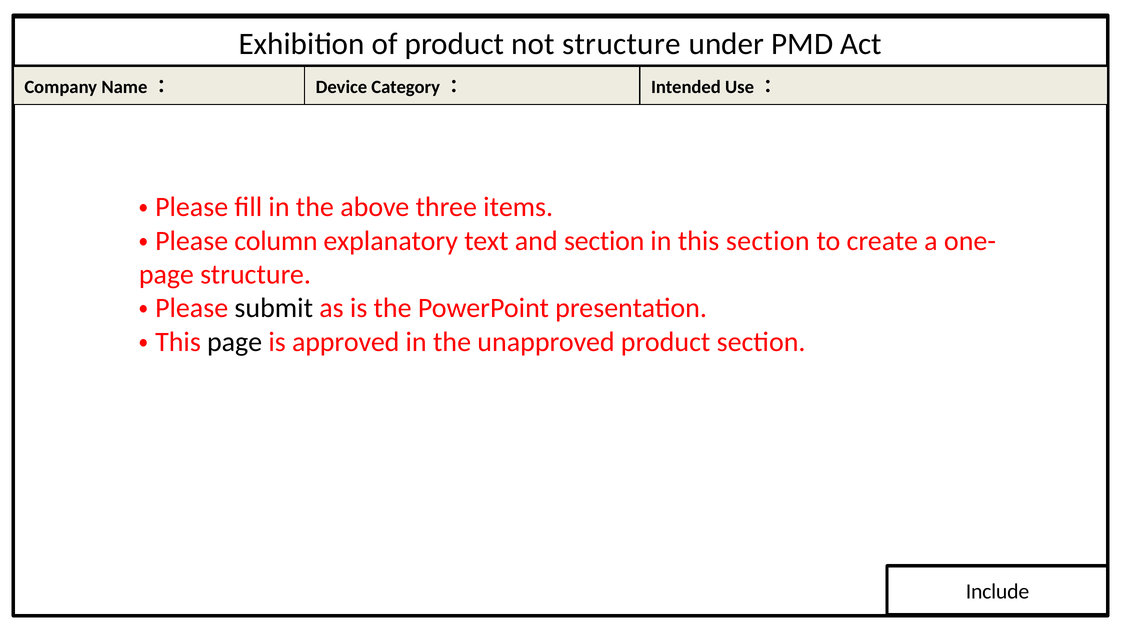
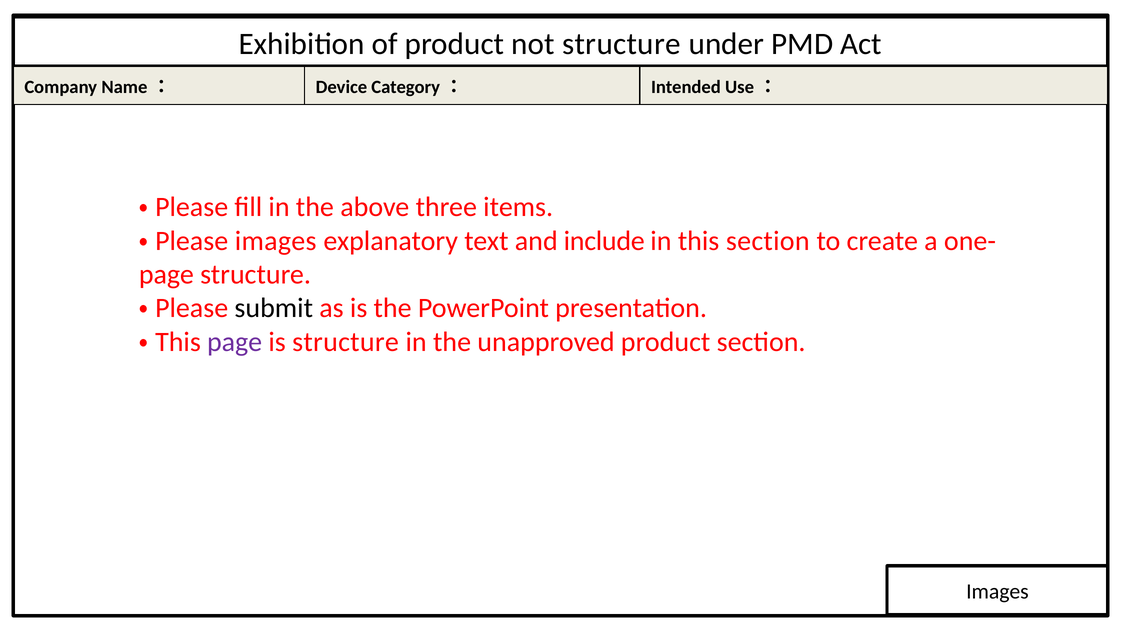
column at (276, 241): column -> images
and section: section -> include
page at (235, 342) colour: black -> purple
is approved: approved -> structure
Include at (998, 591): Include -> Images
